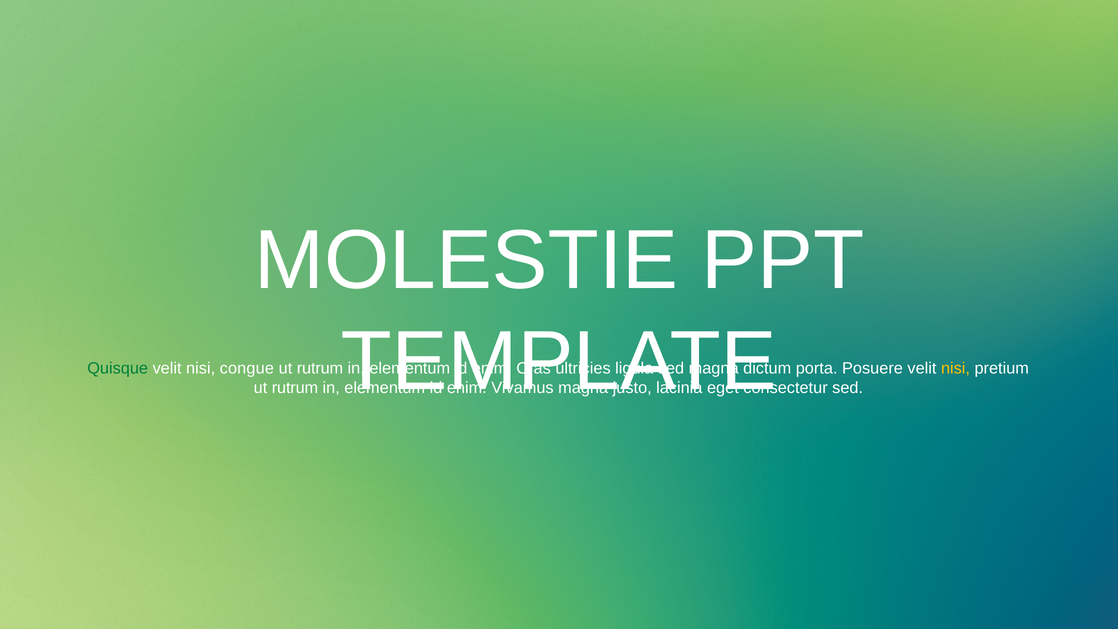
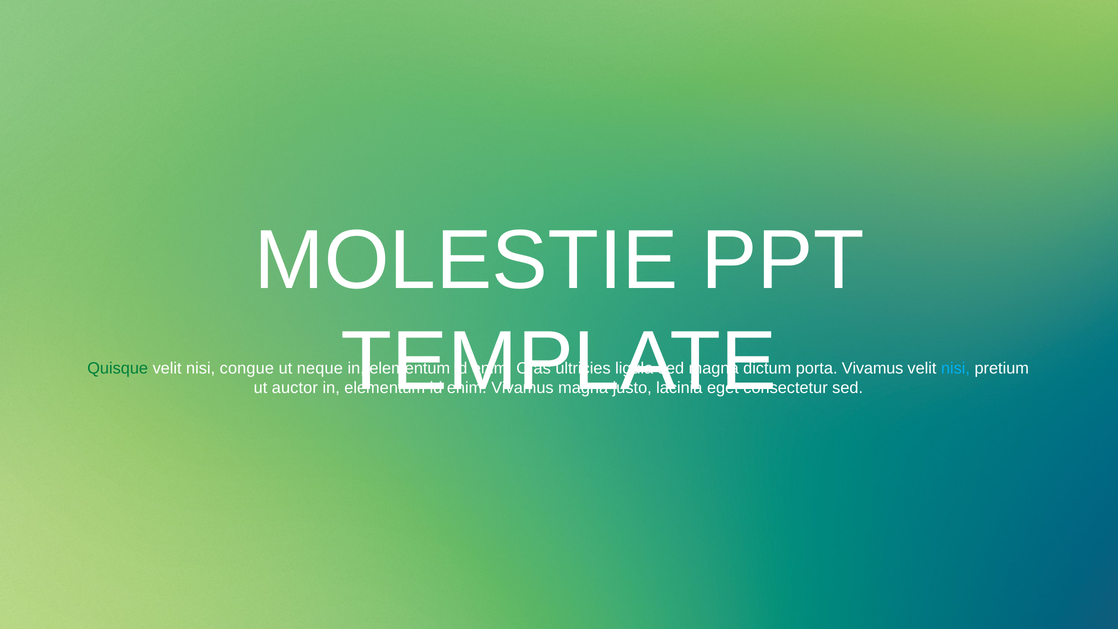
rutrum at (320, 368): rutrum -> neque
porta Posuere: Posuere -> Vivamus
nisi at (956, 368) colour: yellow -> light blue
rutrum at (295, 388): rutrum -> auctor
